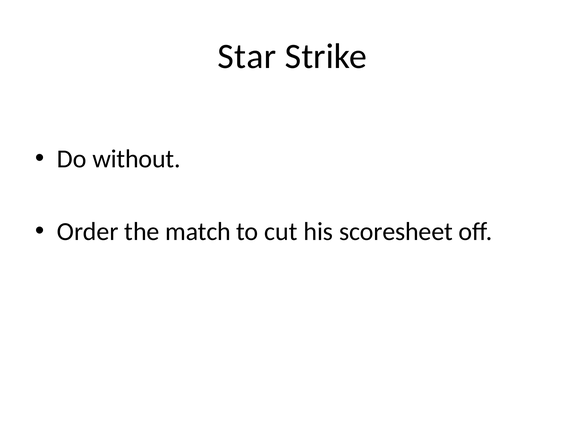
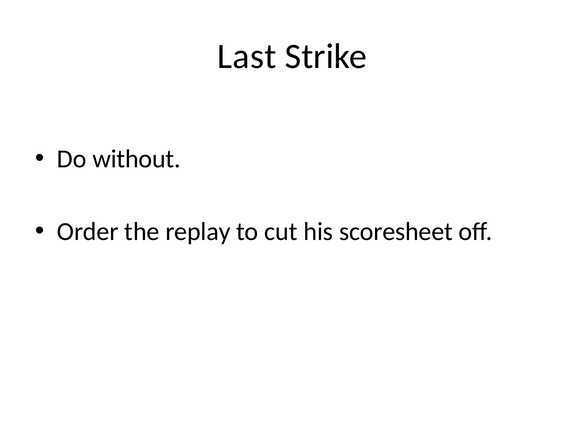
Star: Star -> Last
match: match -> replay
